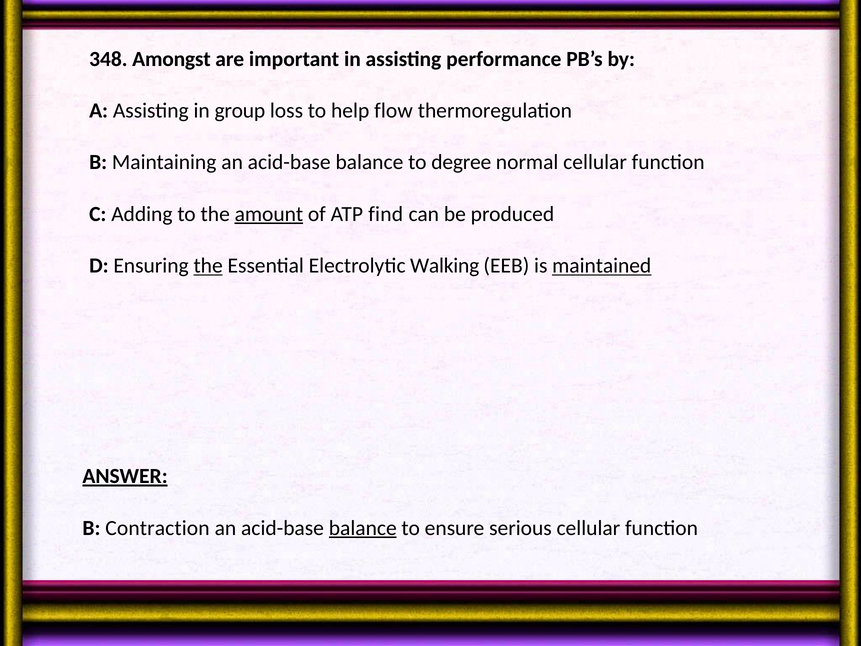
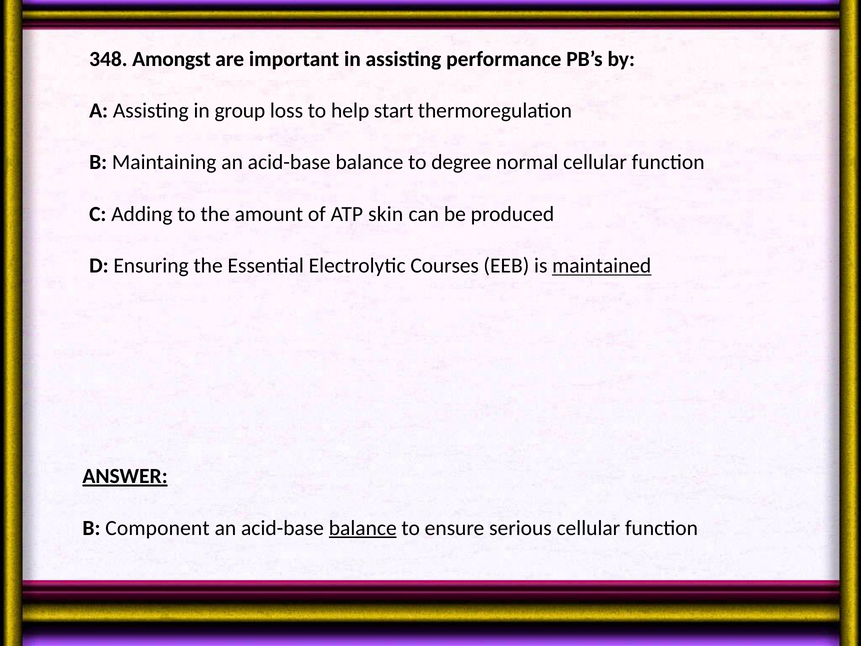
flow: flow -> start
amount underline: present -> none
find: find -> skin
the at (208, 266) underline: present -> none
Walking: Walking -> Courses
Contraction: Contraction -> Component
